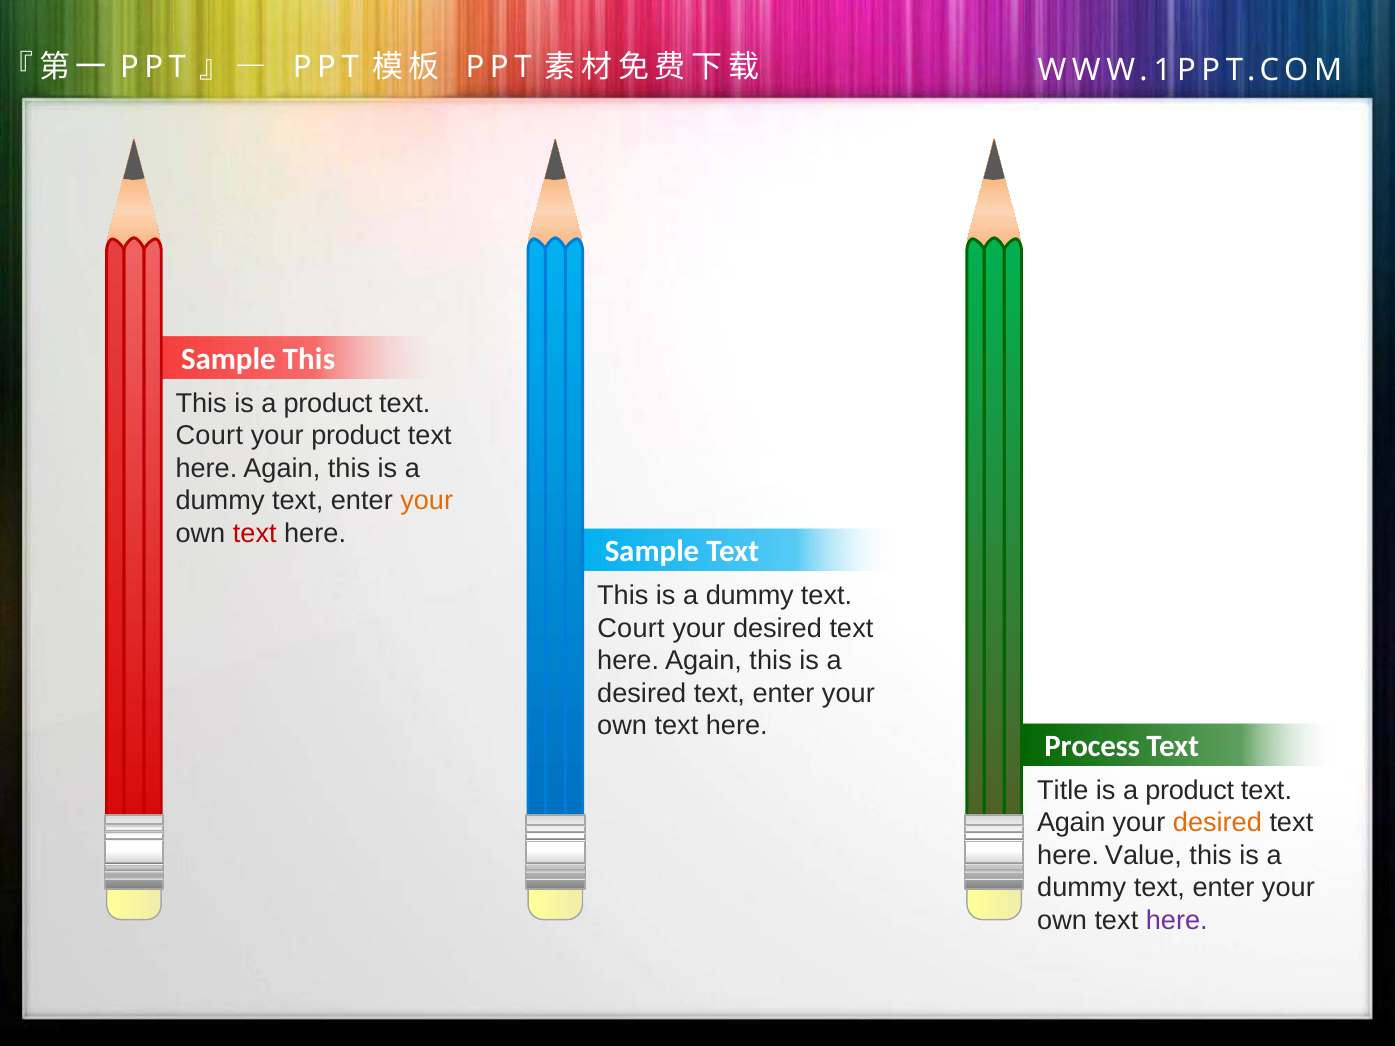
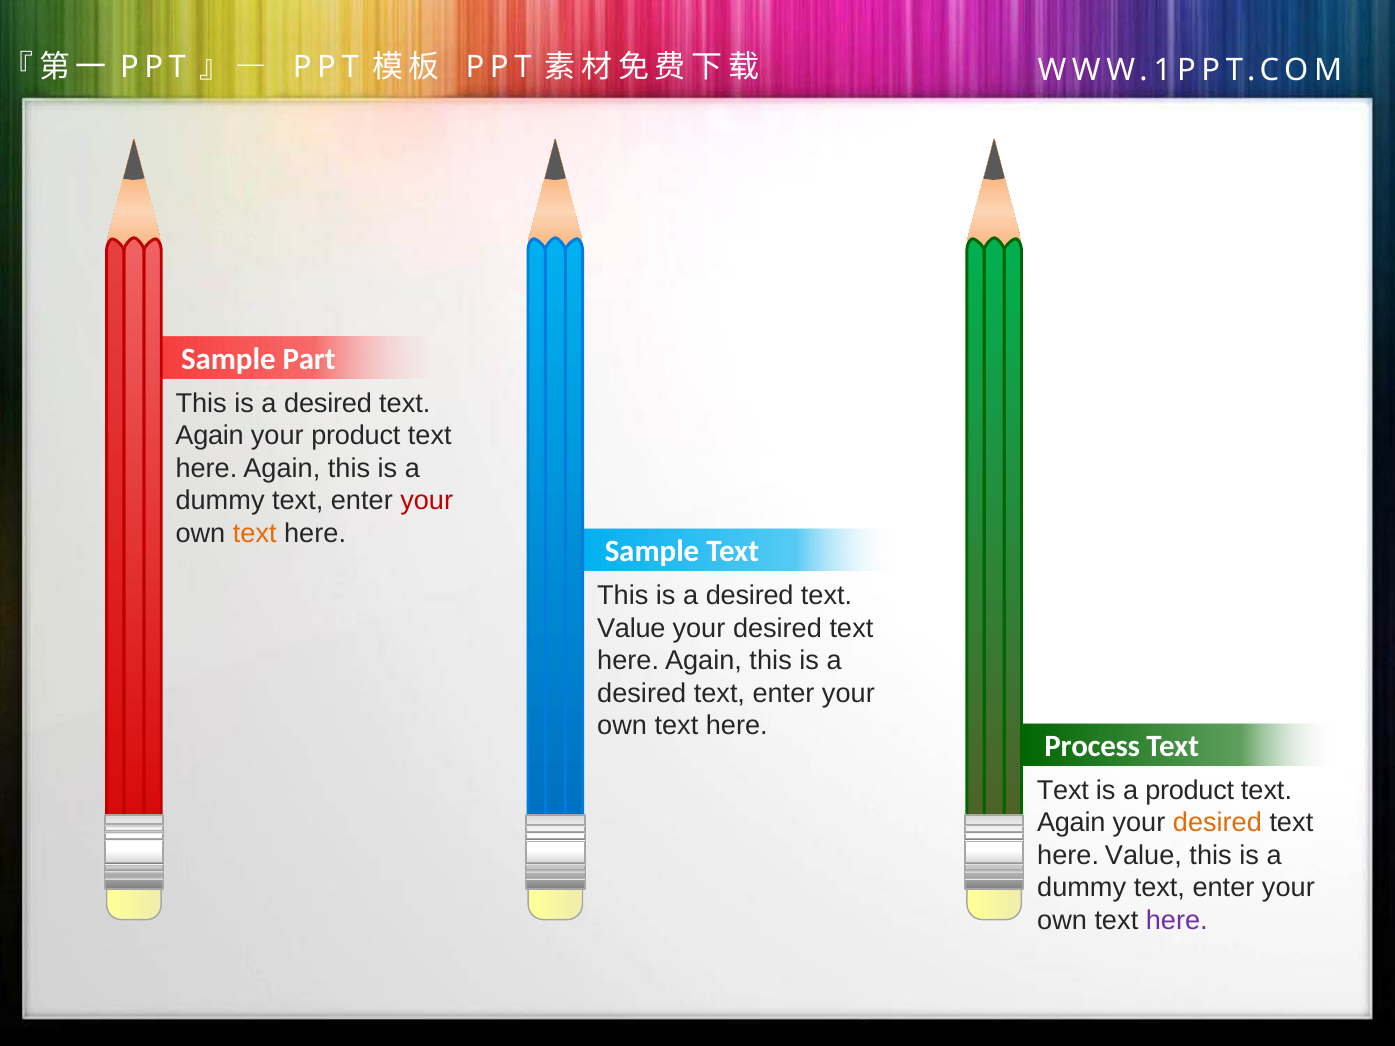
Sample This: This -> Part
product at (328, 403): product -> desired
Court at (209, 436): Court -> Again
your at (427, 501) colour: orange -> red
text at (255, 534) colour: red -> orange
dummy at (750, 596): dummy -> desired
Court at (631, 628): Court -> Value
Title at (1063, 790): Title -> Text
